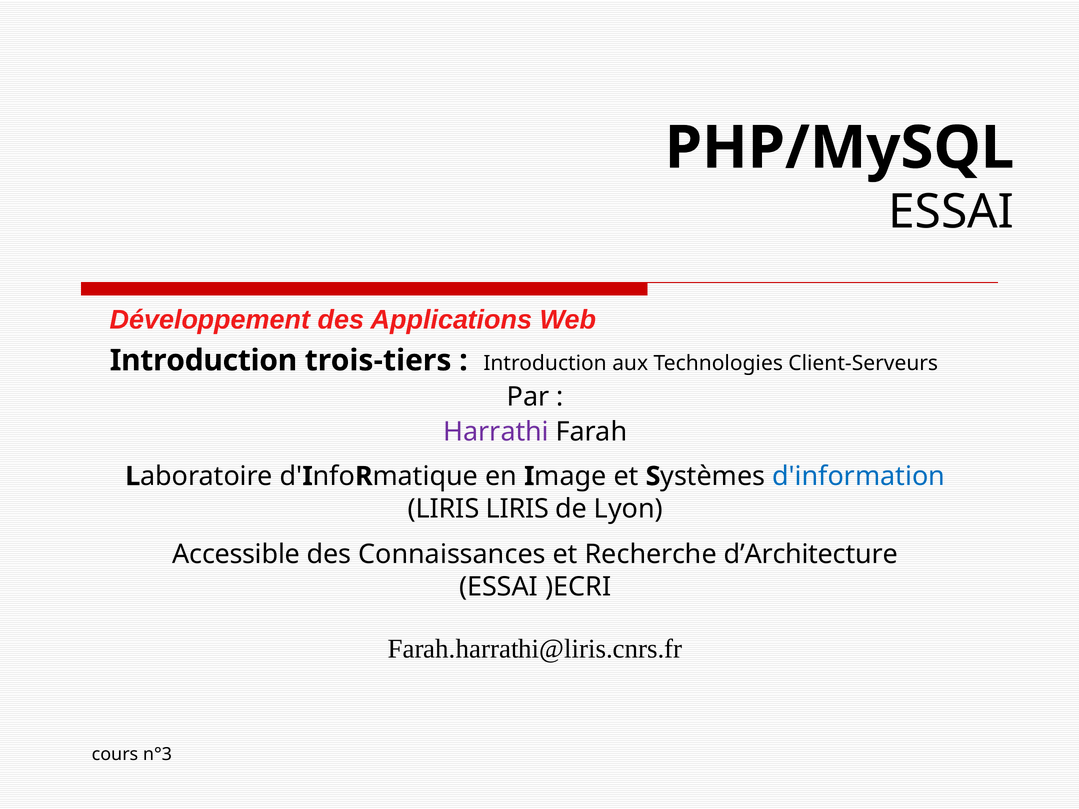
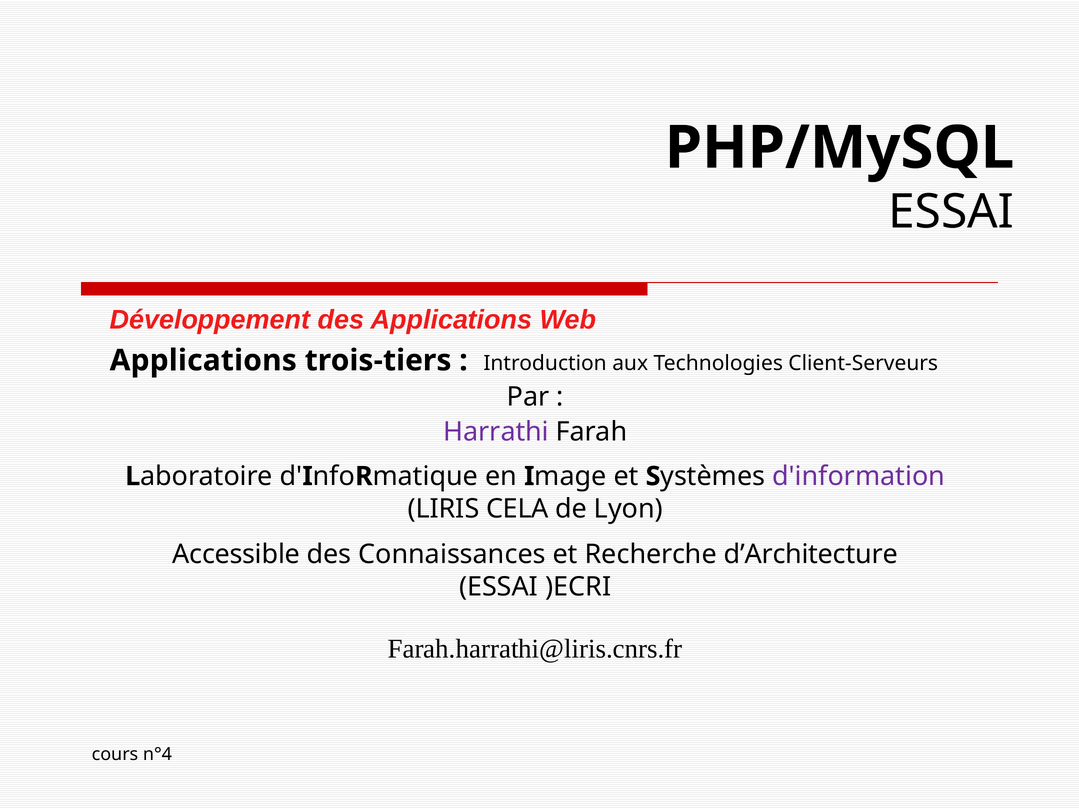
Introduction at (203, 361): Introduction -> Applications
d'information colour: blue -> purple
LIRIS LIRIS: LIRIS -> CELA
n°3: n°3 -> n°4
